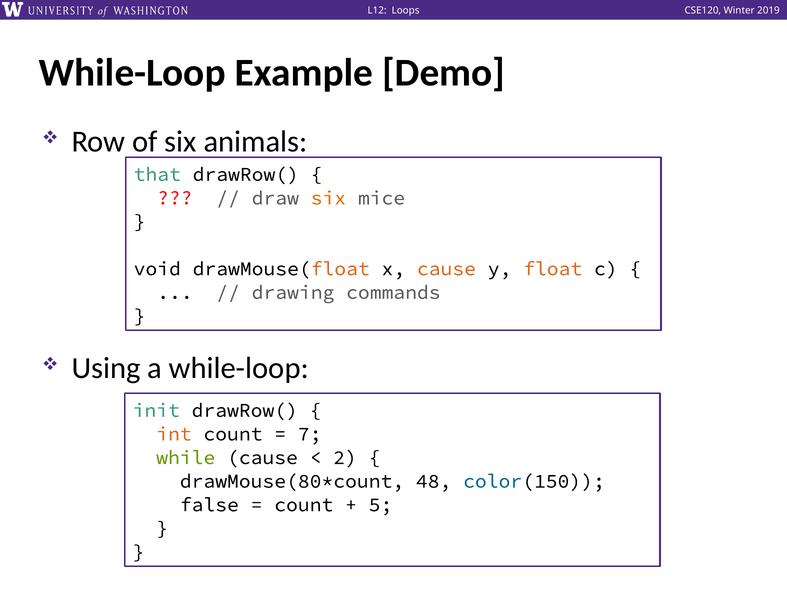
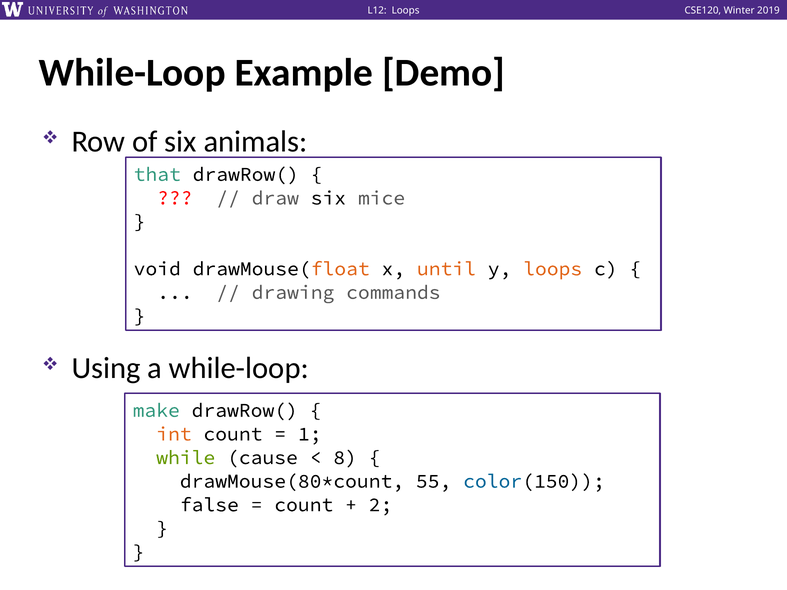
six at (328, 198) colour: orange -> black
x cause: cause -> until
y float: float -> loops
init: init -> make
7: 7 -> 1
2: 2 -> 8
48: 48 -> 55
5: 5 -> 2
